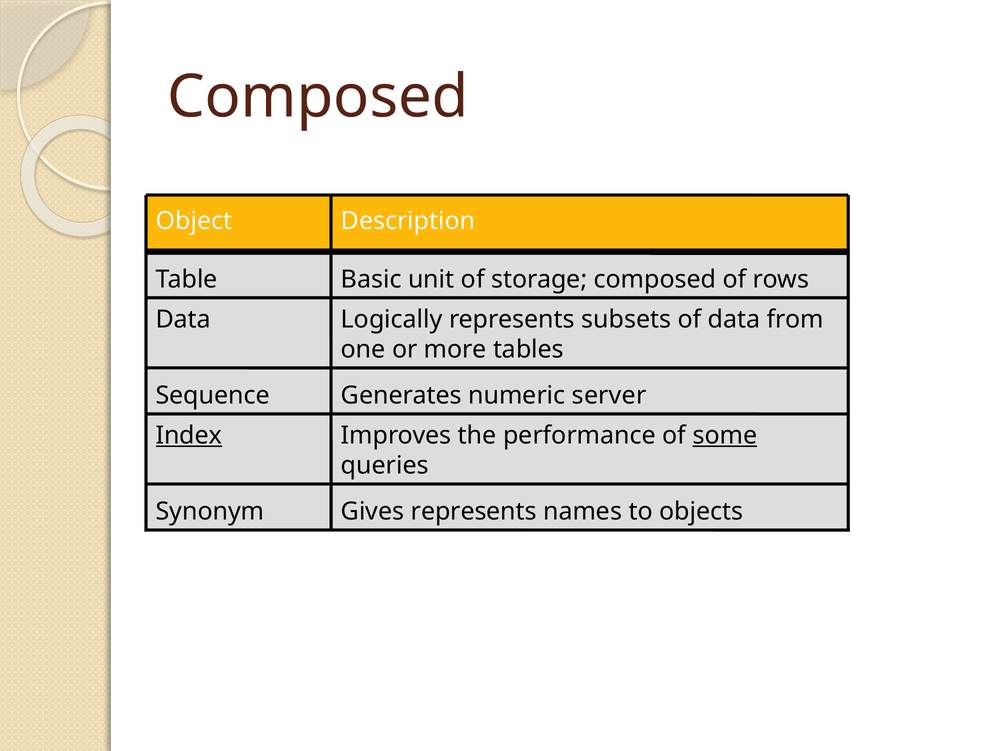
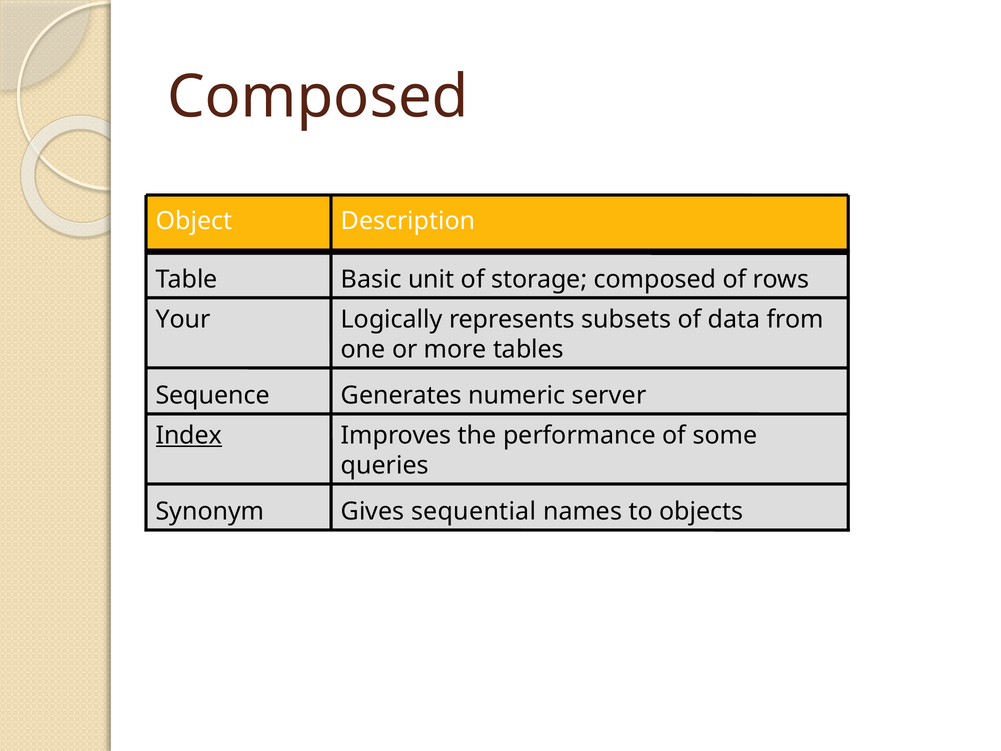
Data at (183, 319): Data -> Your
some underline: present -> none
Gives represents: represents -> sequential
